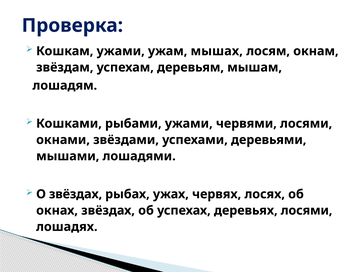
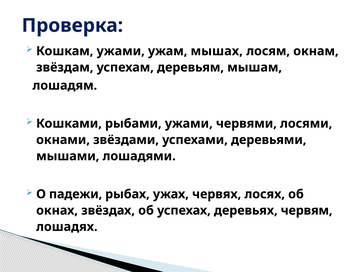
О звёздах: звёздах -> падежи
деревьях лосями: лосями -> червям
